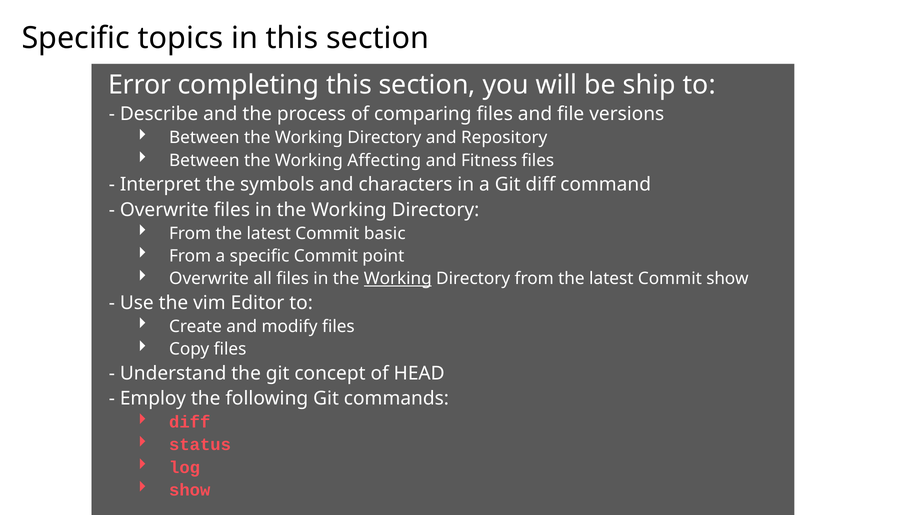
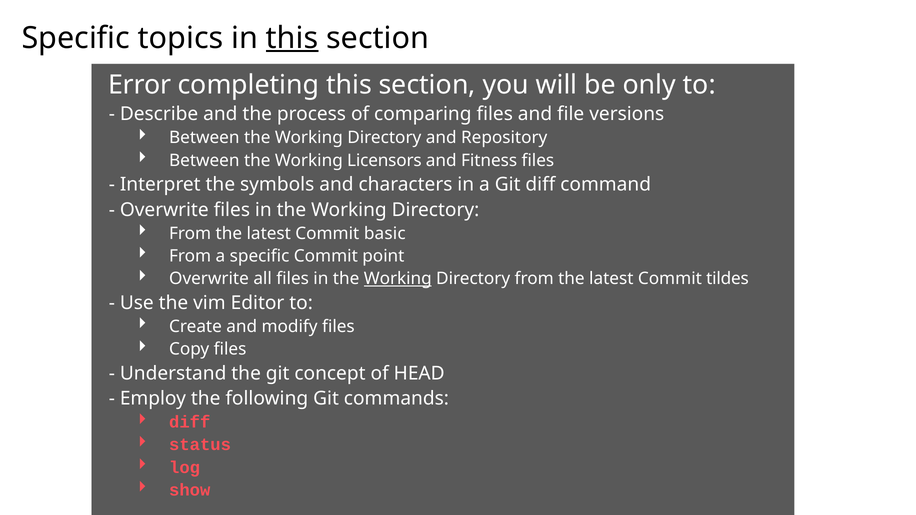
this at (292, 38) underline: none -> present
ship: ship -> only
Affecting: Affecting -> Licensors
Commit show: show -> tildes
